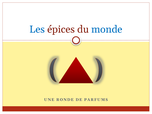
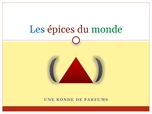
monde colour: blue -> green
